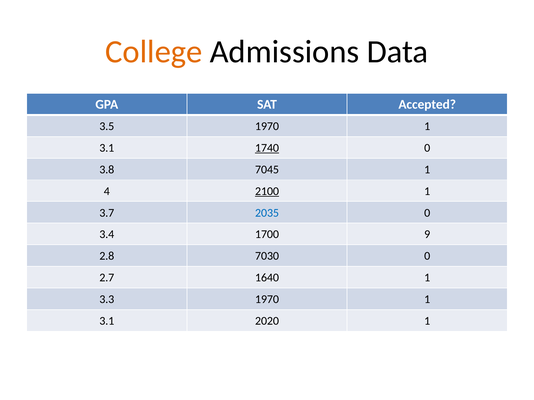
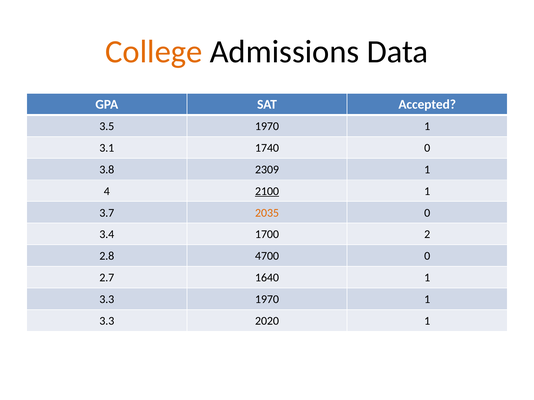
1740 underline: present -> none
7045: 7045 -> 2309
2035 colour: blue -> orange
9: 9 -> 2
7030: 7030 -> 4700
3.1 at (107, 321): 3.1 -> 3.3
